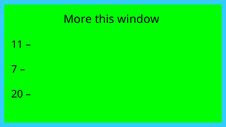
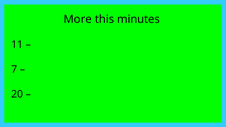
window: window -> minutes
